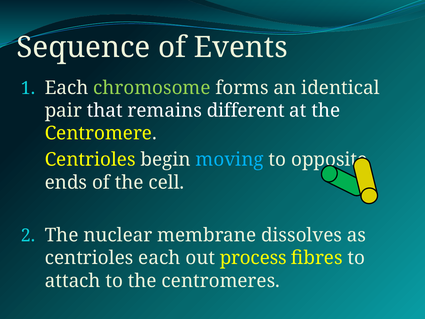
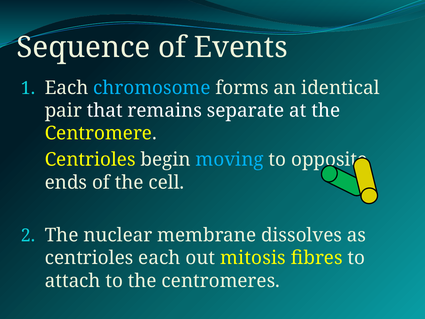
chromosome colour: light green -> light blue
different: different -> separate
process: process -> mitosis
